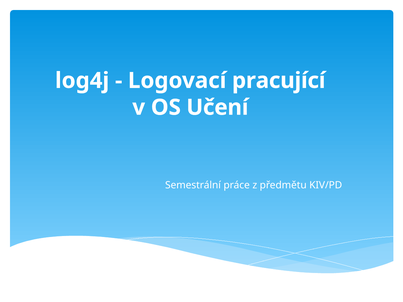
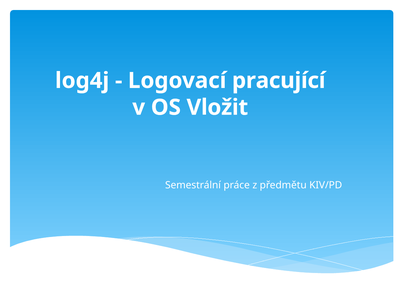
Učení: Učení -> Vložit
